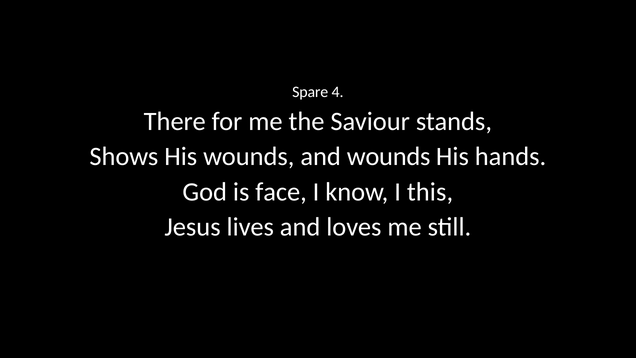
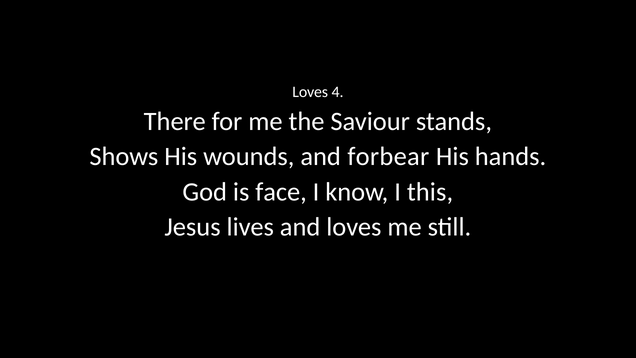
Spare at (310, 92): Spare -> Loves
and wounds: wounds -> forbear
